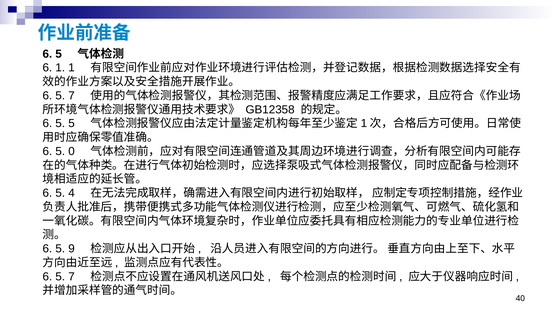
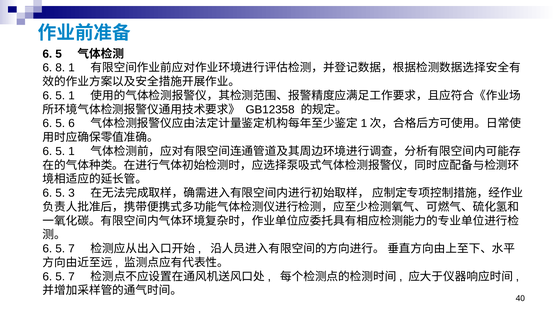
6 1: 1 -> 8
7 at (72, 96): 7 -> 1
5 5: 5 -> 6
0 at (72, 151): 0 -> 1
4: 4 -> 3
9 at (72, 249): 9 -> 7
